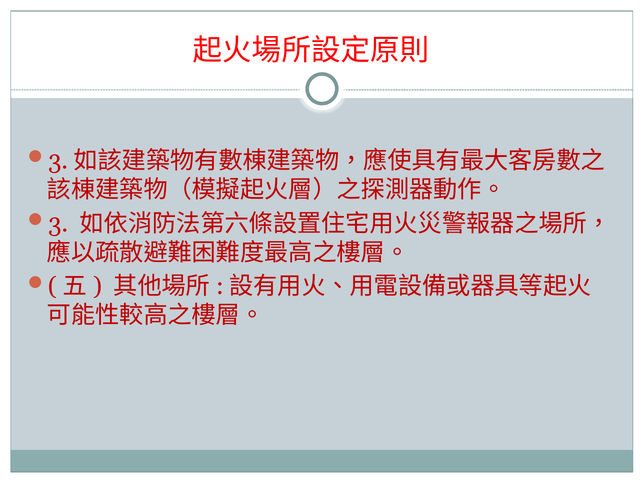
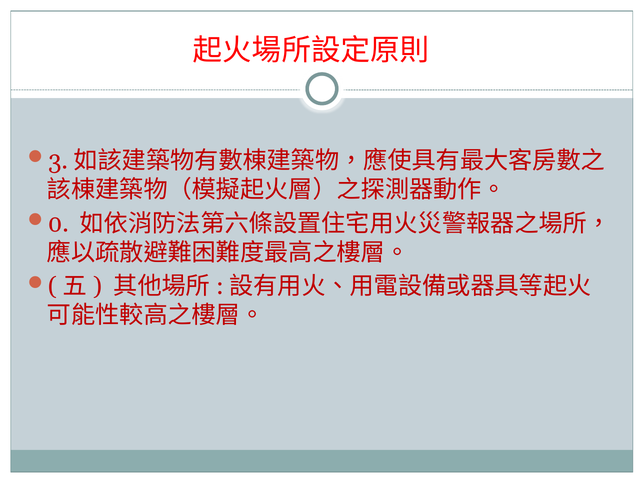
3 at (58, 224): 3 -> 0
